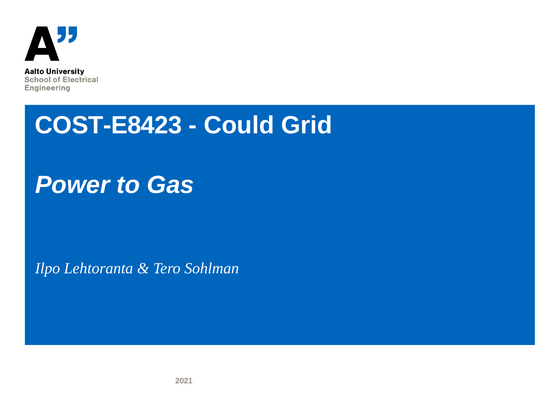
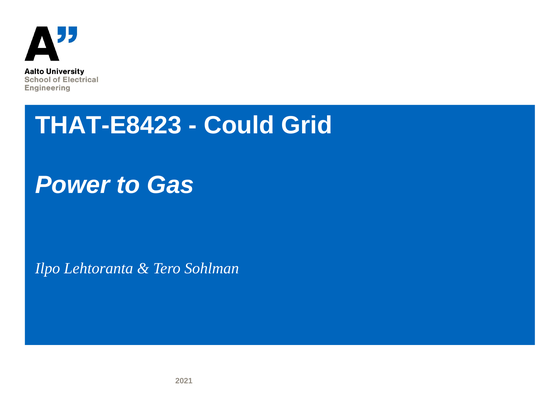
COST-E8423: COST-E8423 -> THAT-E8423
